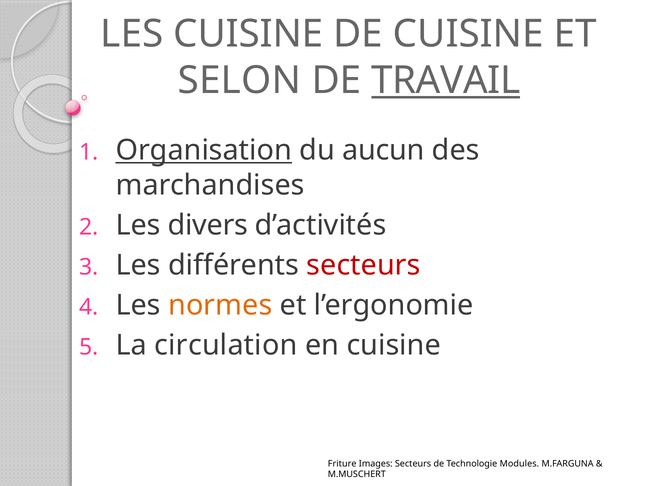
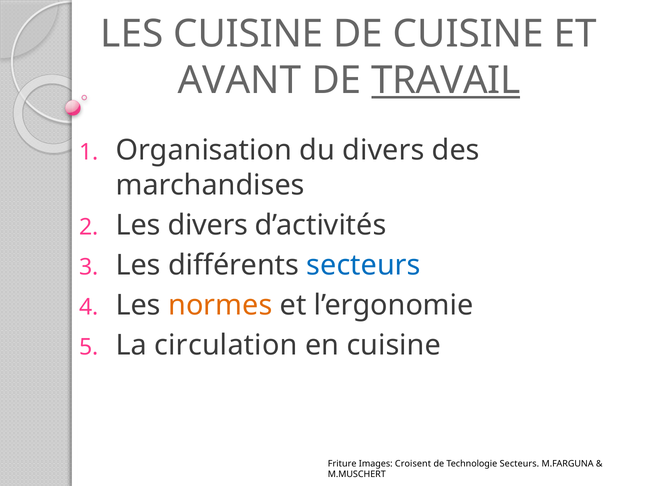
SELON: SELON -> AVANT
Organisation underline: present -> none
du aucun: aucun -> divers
secteurs at (364, 265) colour: red -> blue
Images Secteurs: Secteurs -> Croisent
Technologie Modules: Modules -> Secteurs
